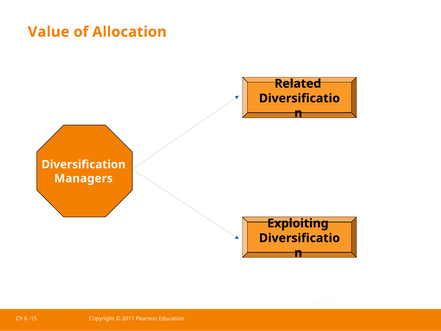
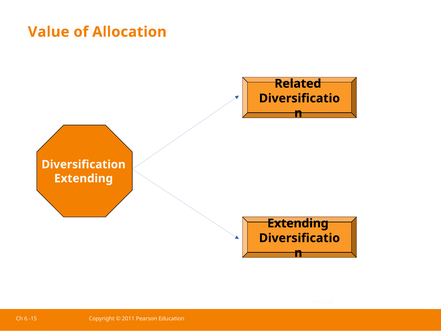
Managers at (83, 178): Managers -> Extending
Exploiting at (298, 223): Exploiting -> Extending
